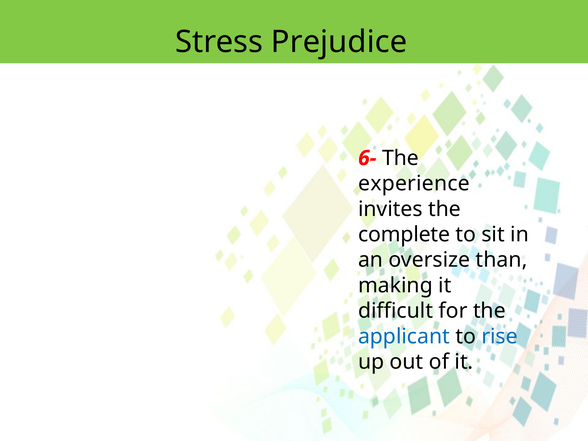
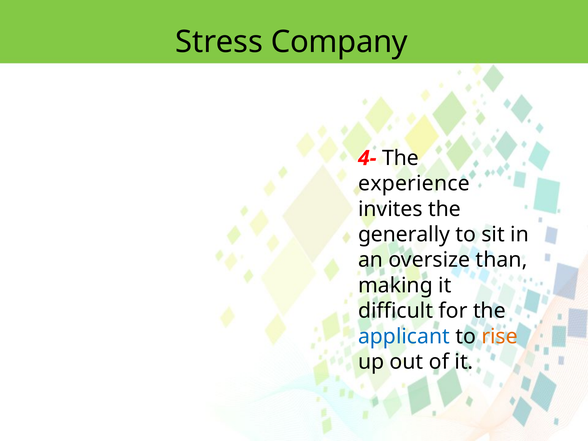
Prejudice: Prejudice -> Company
6-: 6- -> 4-
complete: complete -> generally
rise colour: blue -> orange
